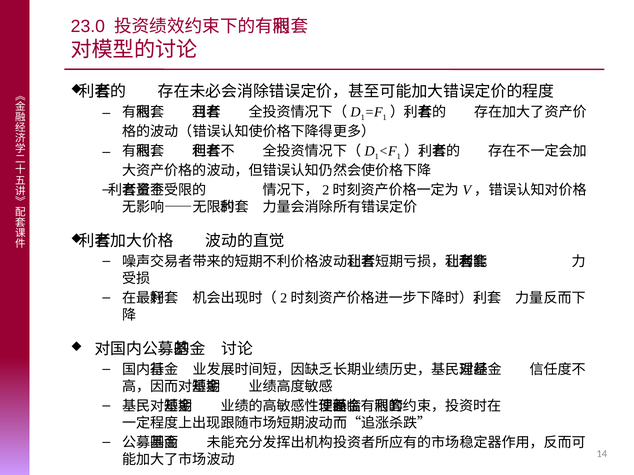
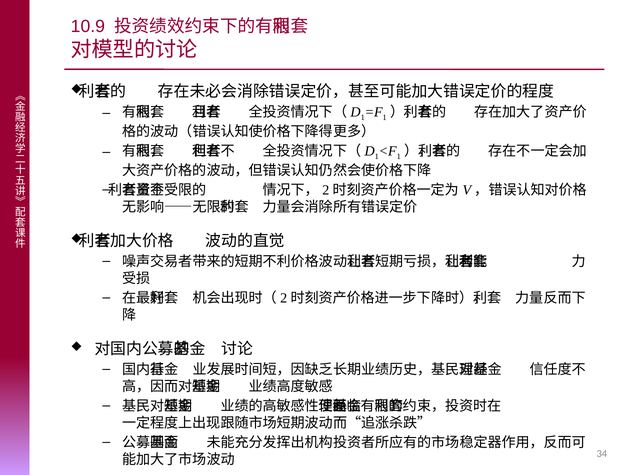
23.0: 23.0 -> 10.9
14: 14 -> 34
